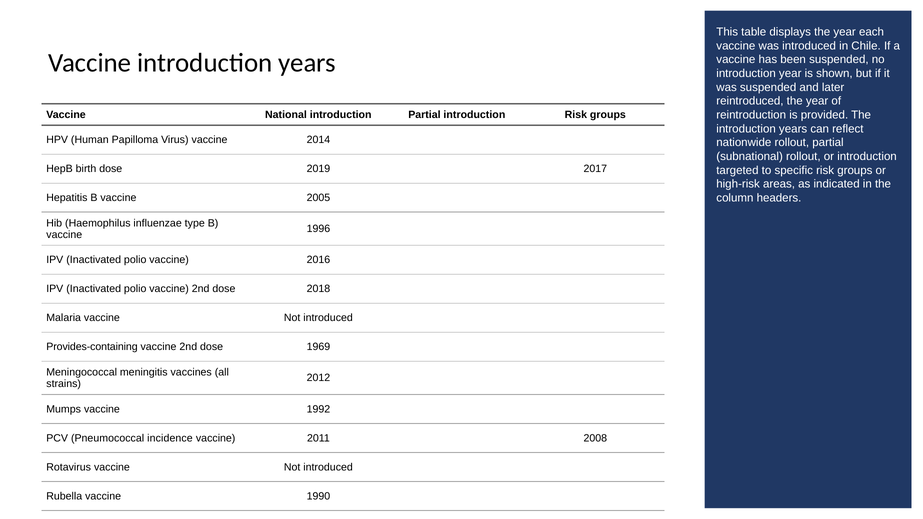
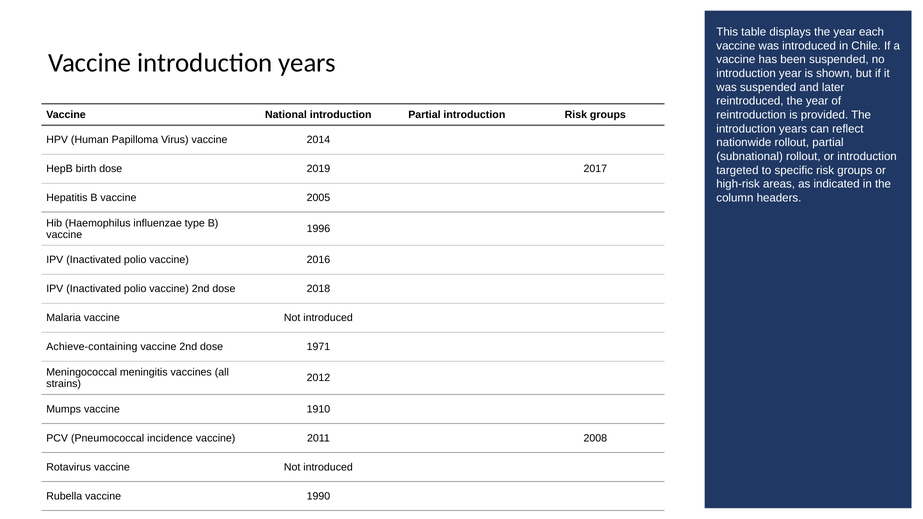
Provides-containing: Provides-containing -> Achieve-containing
1969: 1969 -> 1971
1992: 1992 -> 1910
